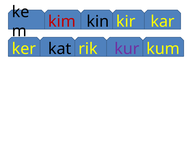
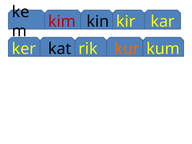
kur colour: purple -> orange
